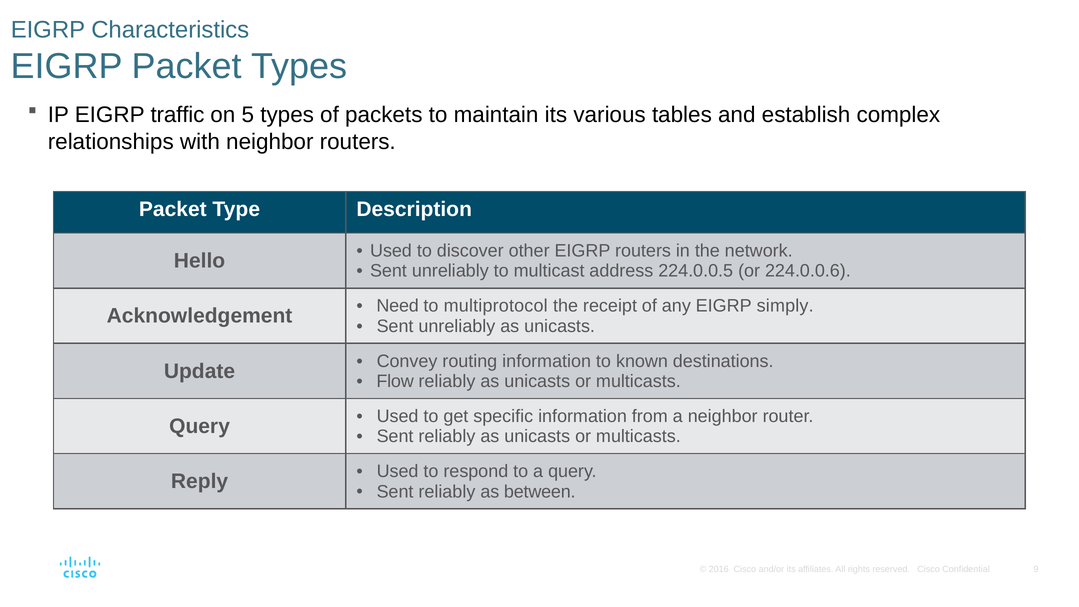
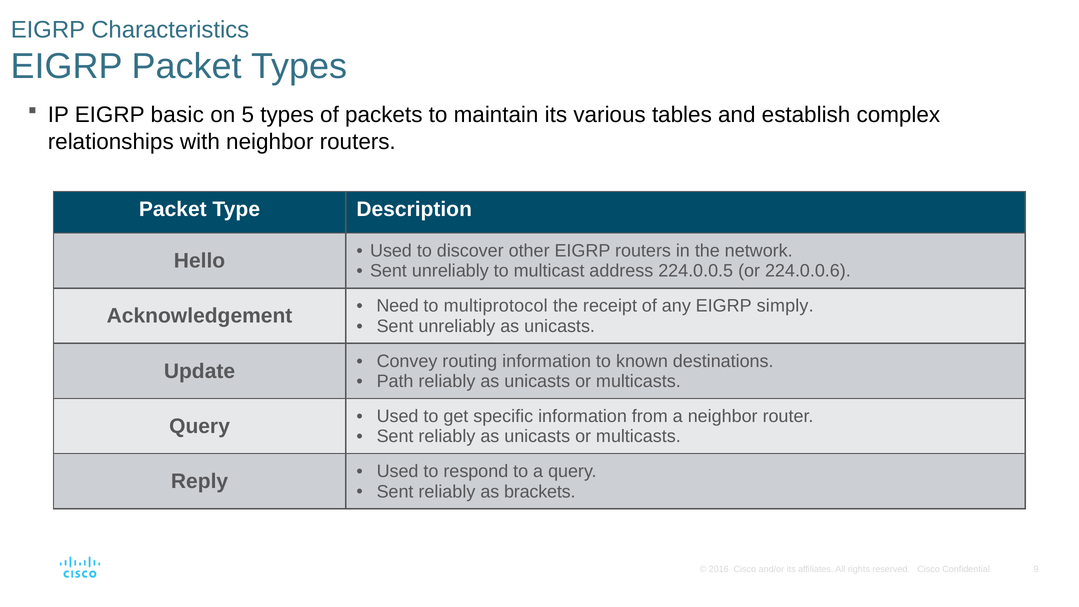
traffic: traffic -> basic
Flow: Flow -> Path
between: between -> brackets
